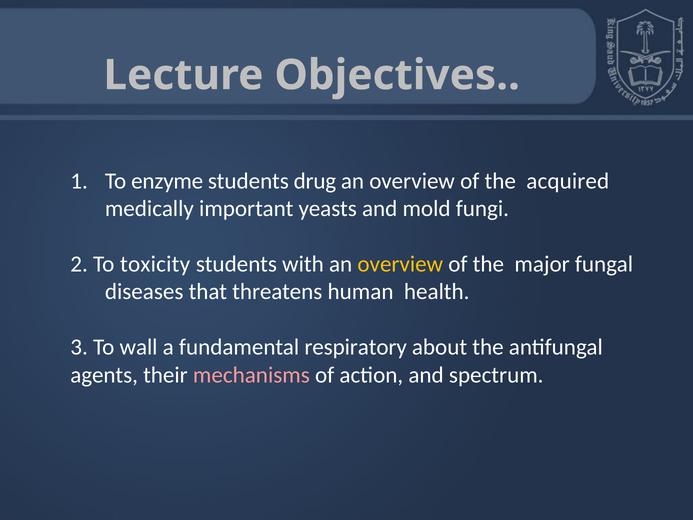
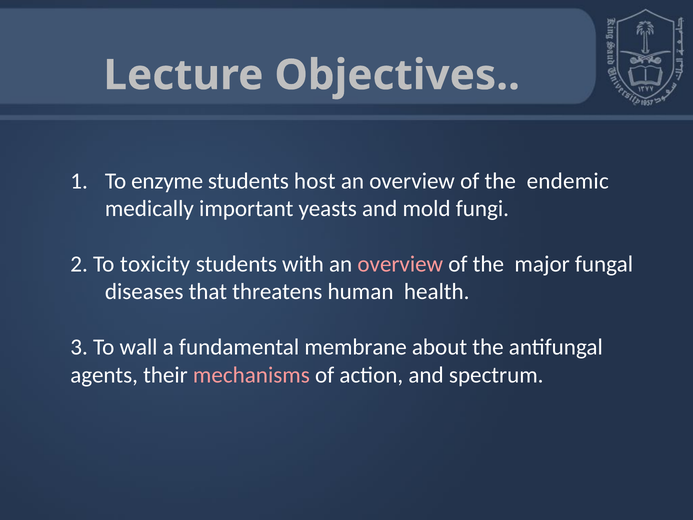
drug: drug -> host
acquired: acquired -> endemic
overview at (400, 264) colour: yellow -> pink
respiratory: respiratory -> membrane
